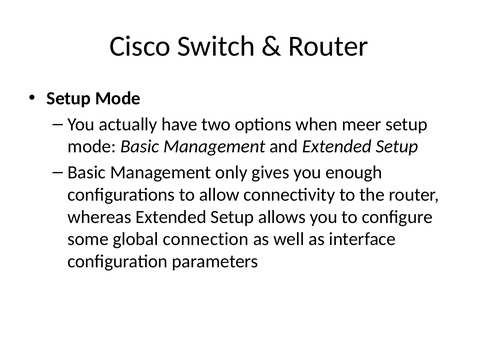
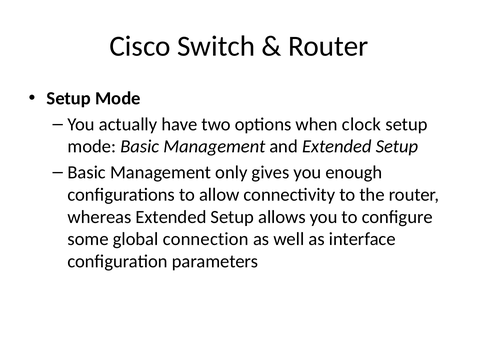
meer: meer -> clock
